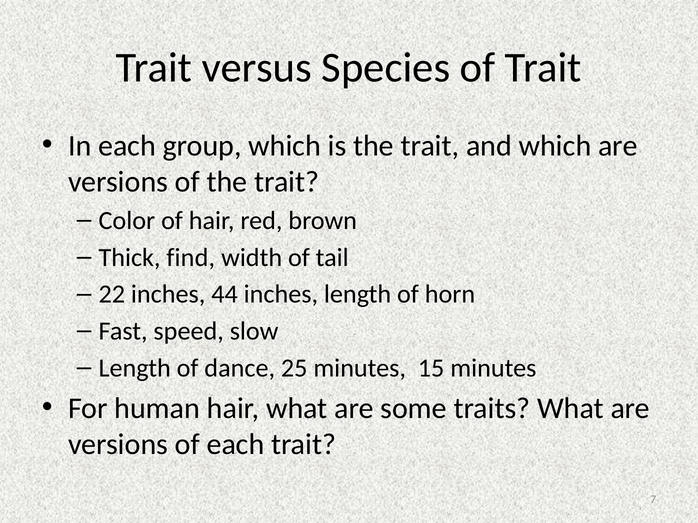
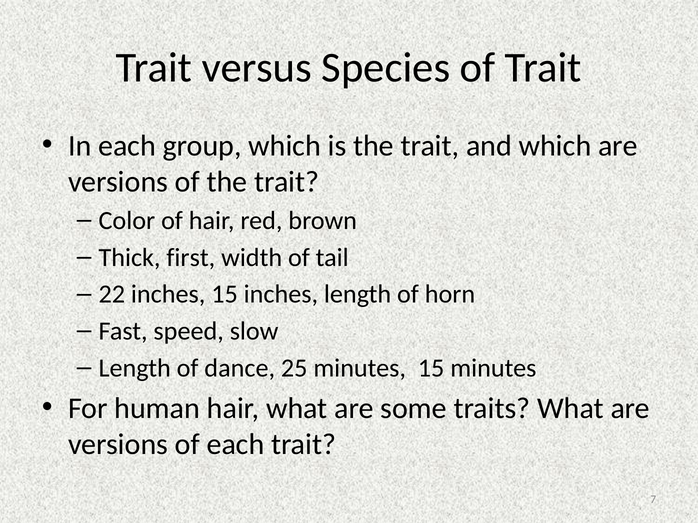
find: find -> first
inches 44: 44 -> 15
